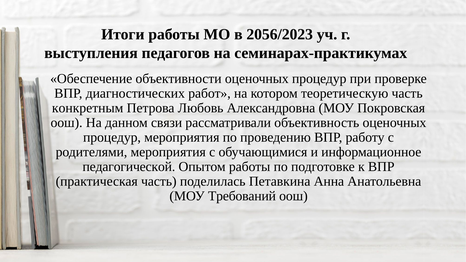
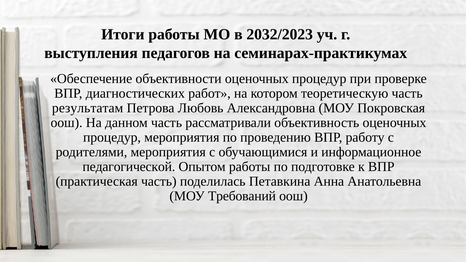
2056/2023: 2056/2023 -> 2032/2023
конкретным: конкретным -> результатам
данном связи: связи -> часть
